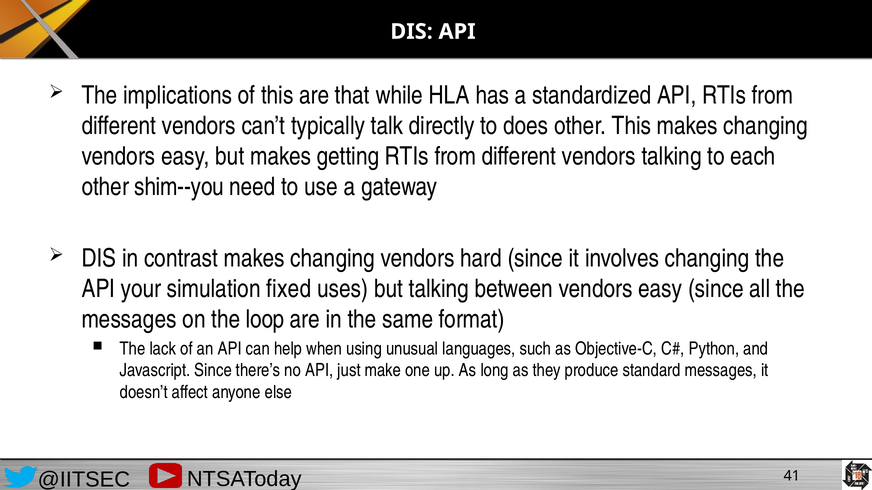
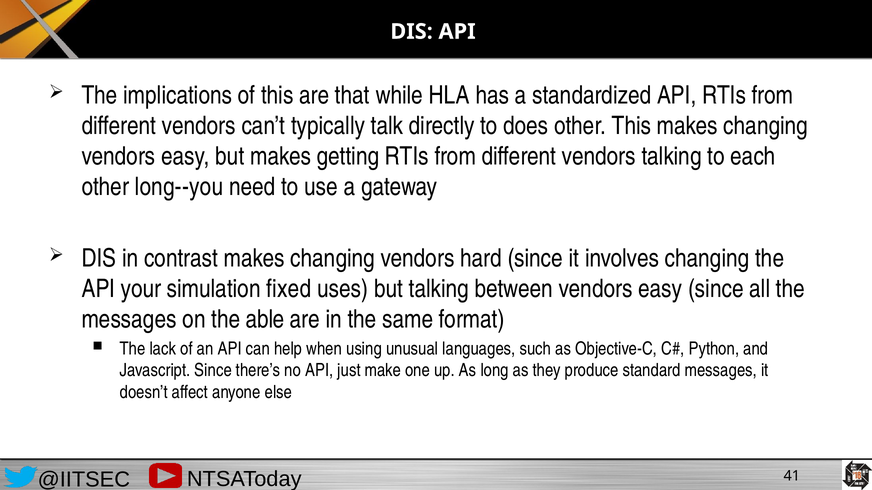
shim--you: shim--you -> long--you
loop: loop -> able
